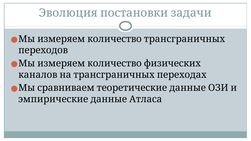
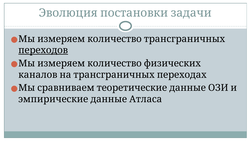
переходов underline: none -> present
